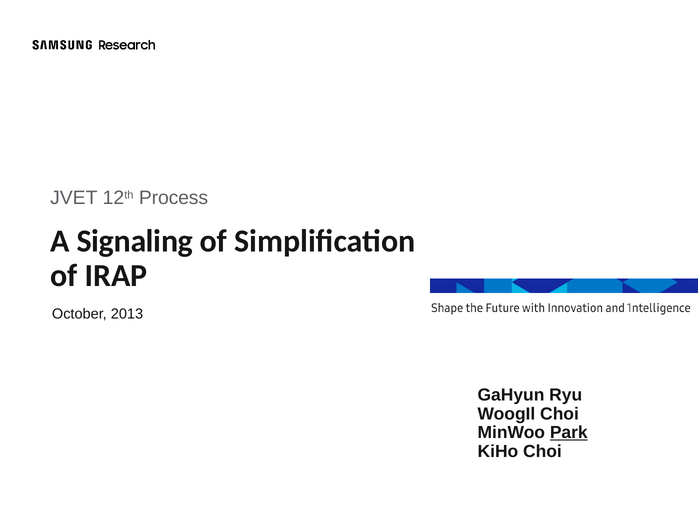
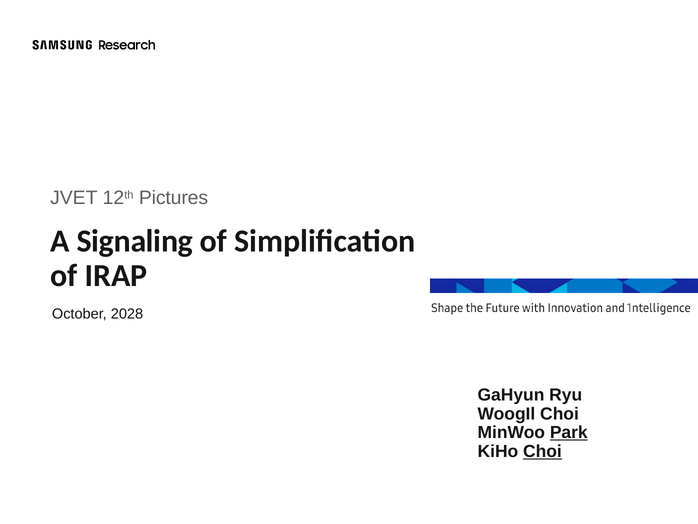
Process: Process -> Pictures
2013: 2013 -> 2028
Choi at (542, 451) underline: none -> present
